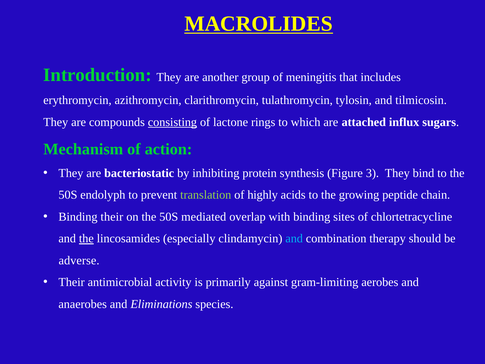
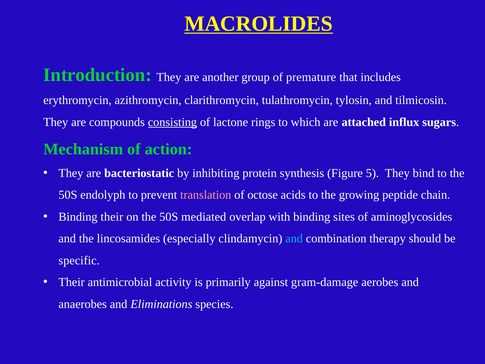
meningitis: meningitis -> premature
3: 3 -> 5
translation colour: light green -> pink
highly: highly -> octose
chlortetracycline: chlortetracycline -> aminoglycosides
the at (86, 238) underline: present -> none
adverse: adverse -> specific
gram-limiting: gram-limiting -> gram-damage
